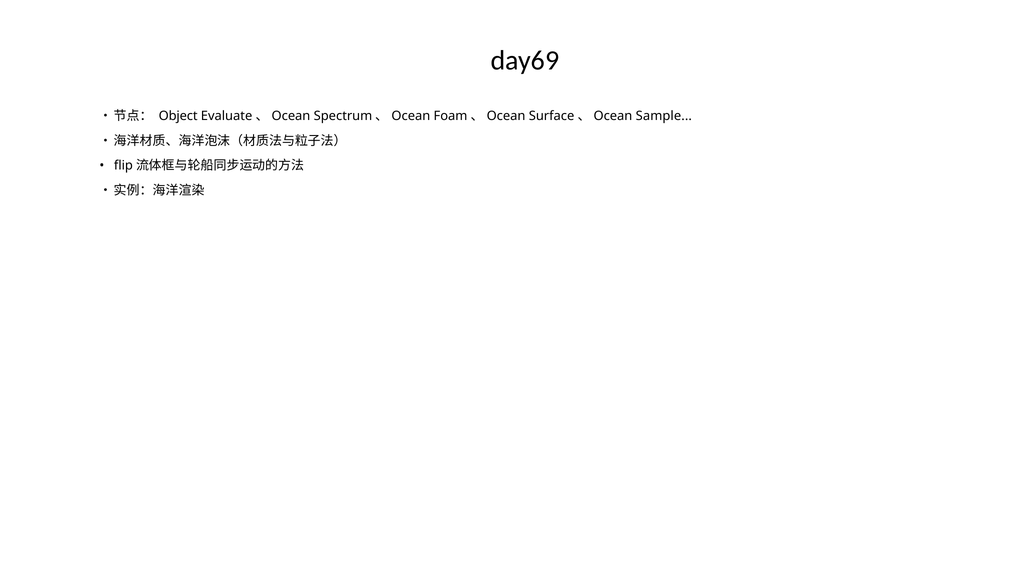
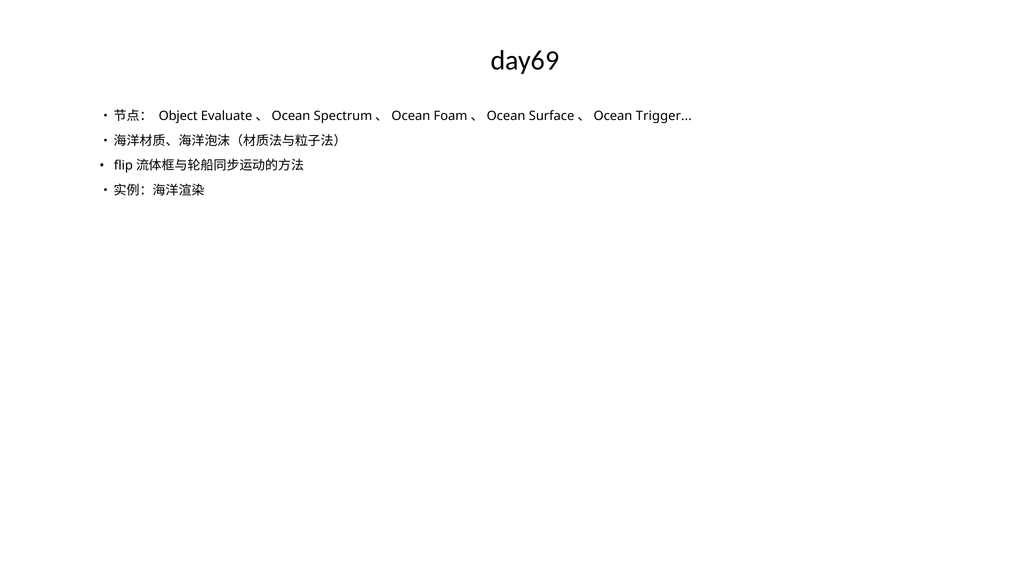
Sample: Sample -> Trigger
